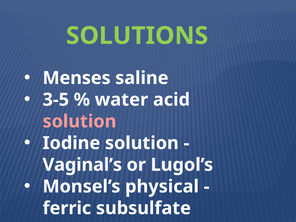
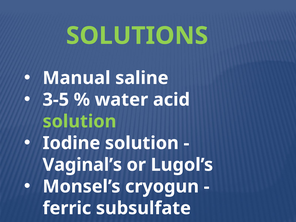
Menses: Menses -> Manual
solution at (79, 121) colour: pink -> light green
physical: physical -> cryogun
